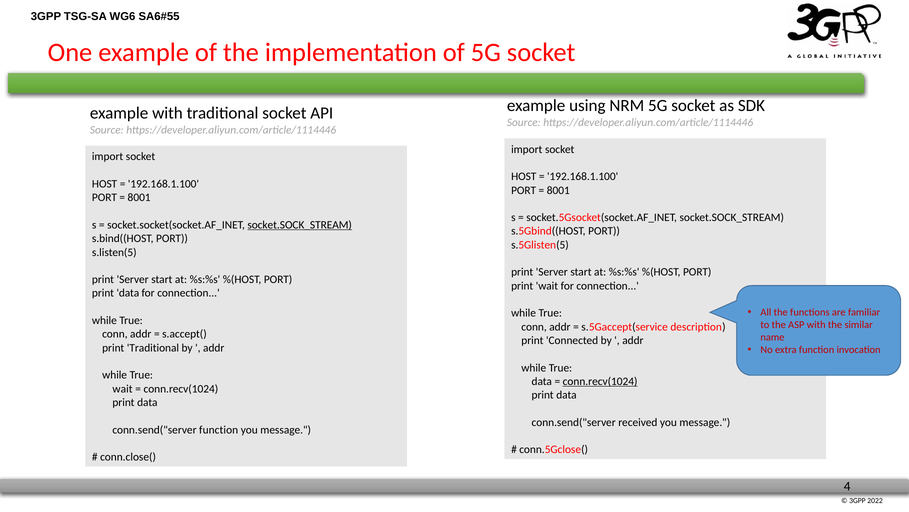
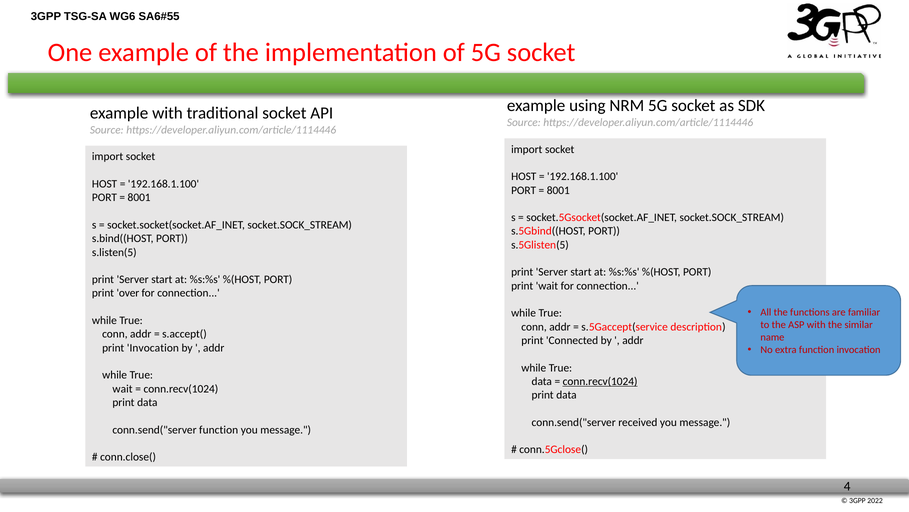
socket.SOCK_STREAM at (300, 225) underline: present -> none
data at (128, 293): data -> over
print Traditional: Traditional -> Invocation
